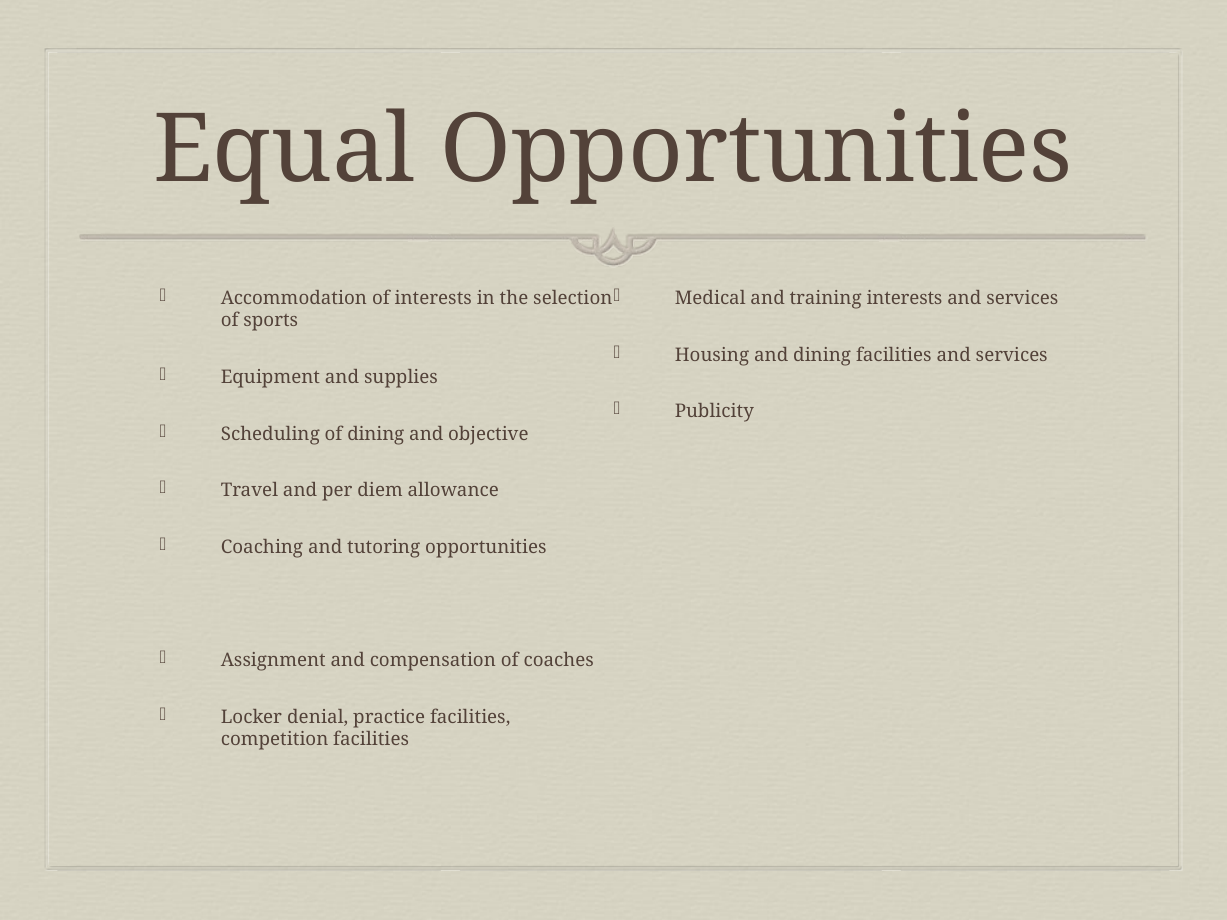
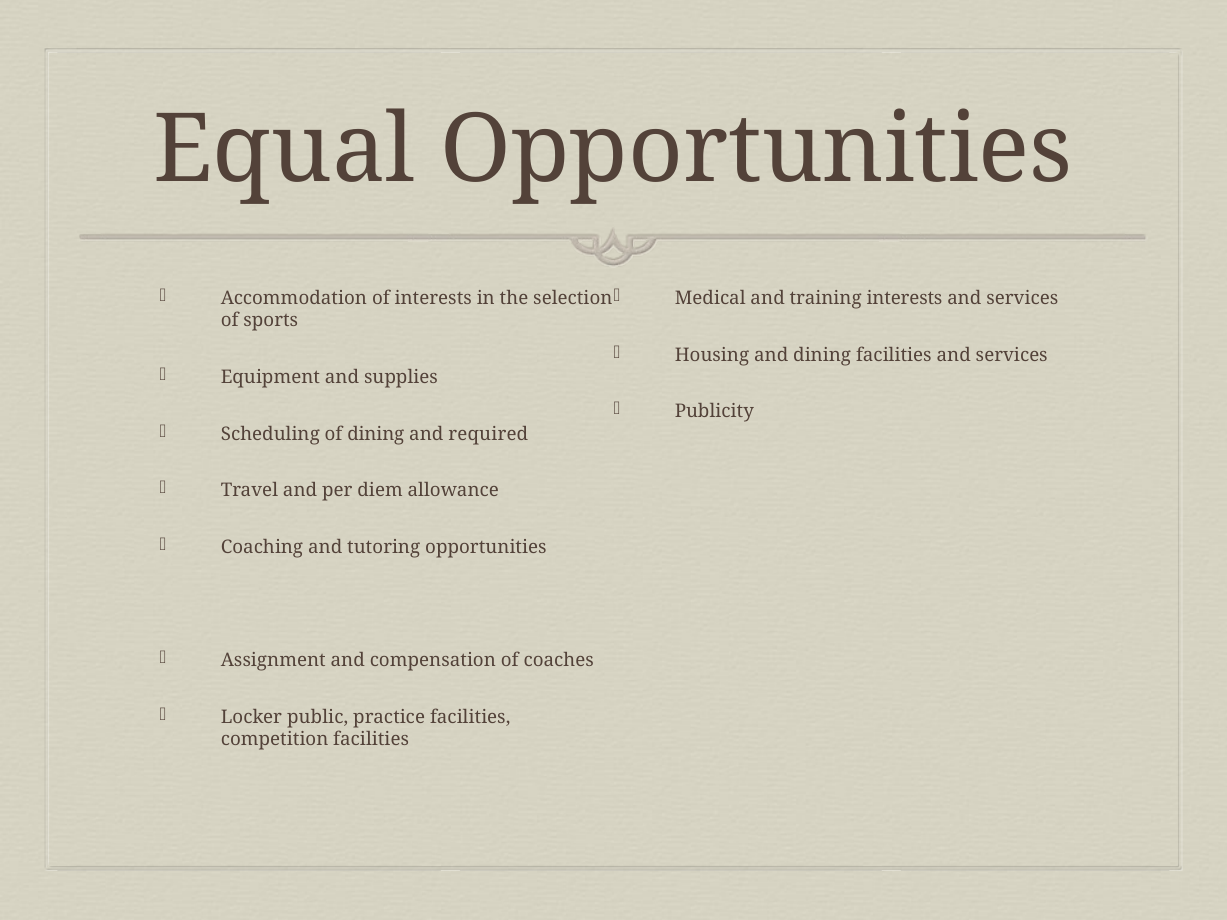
objective: objective -> required
denial: denial -> public
